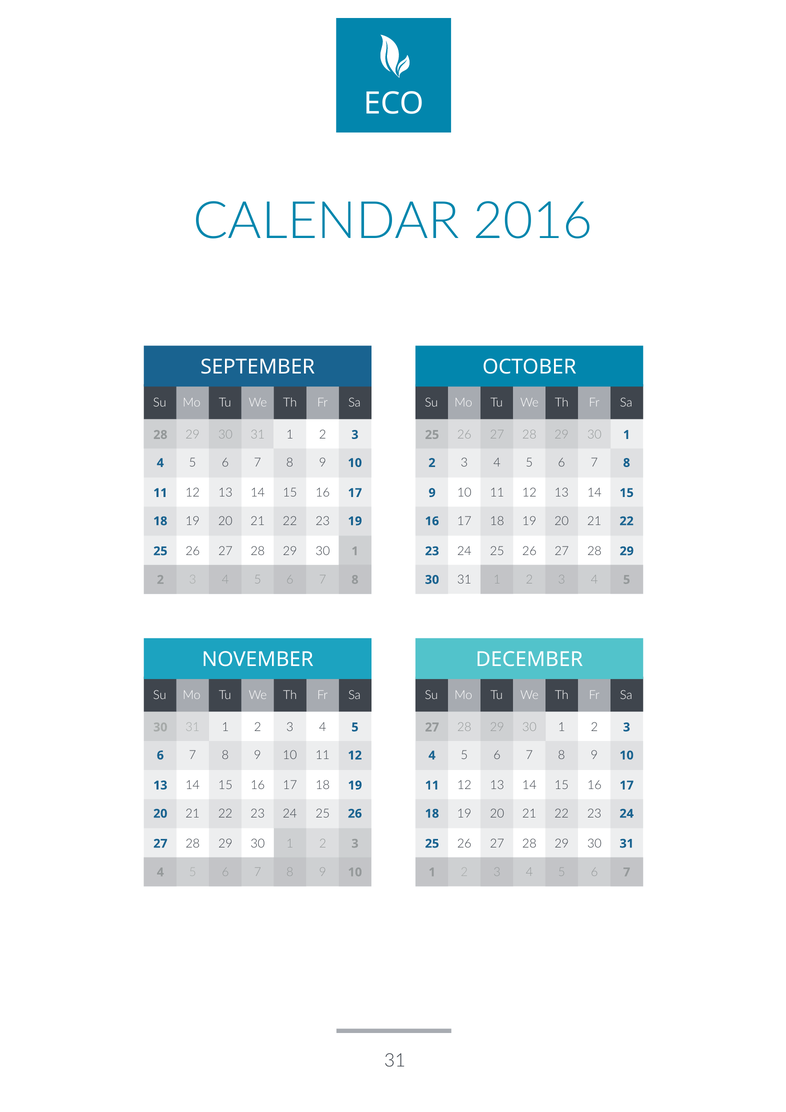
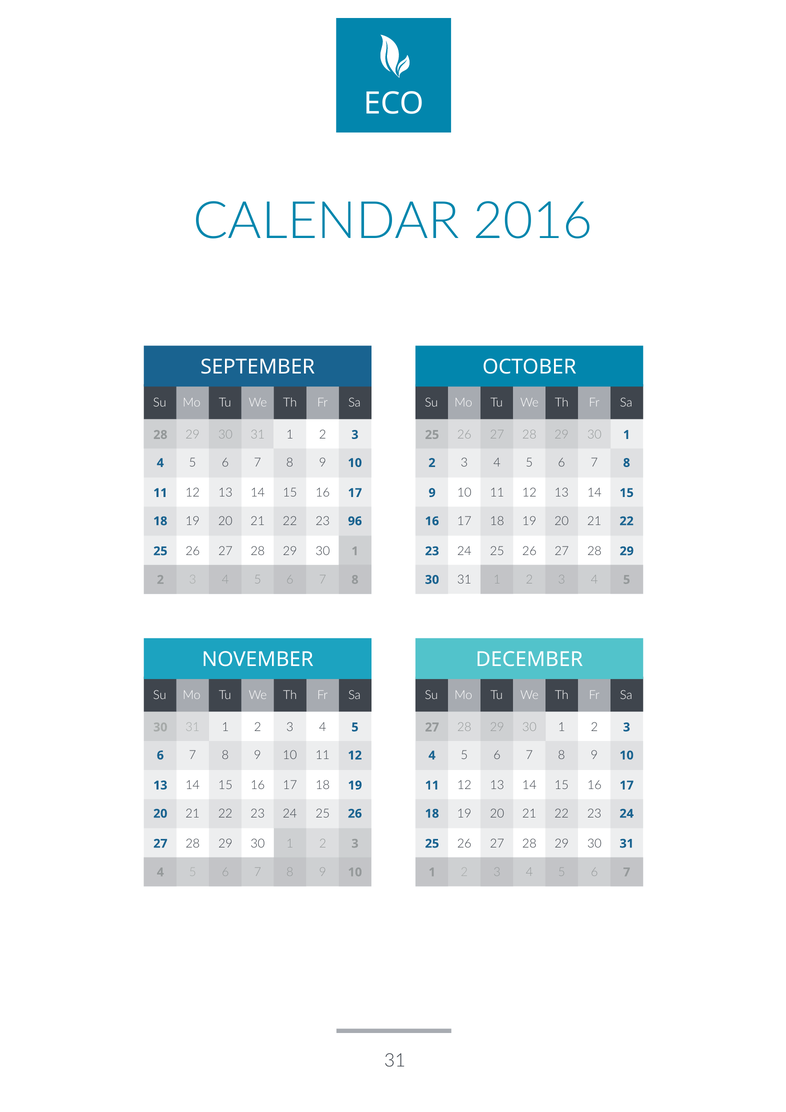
23 19: 19 -> 96
